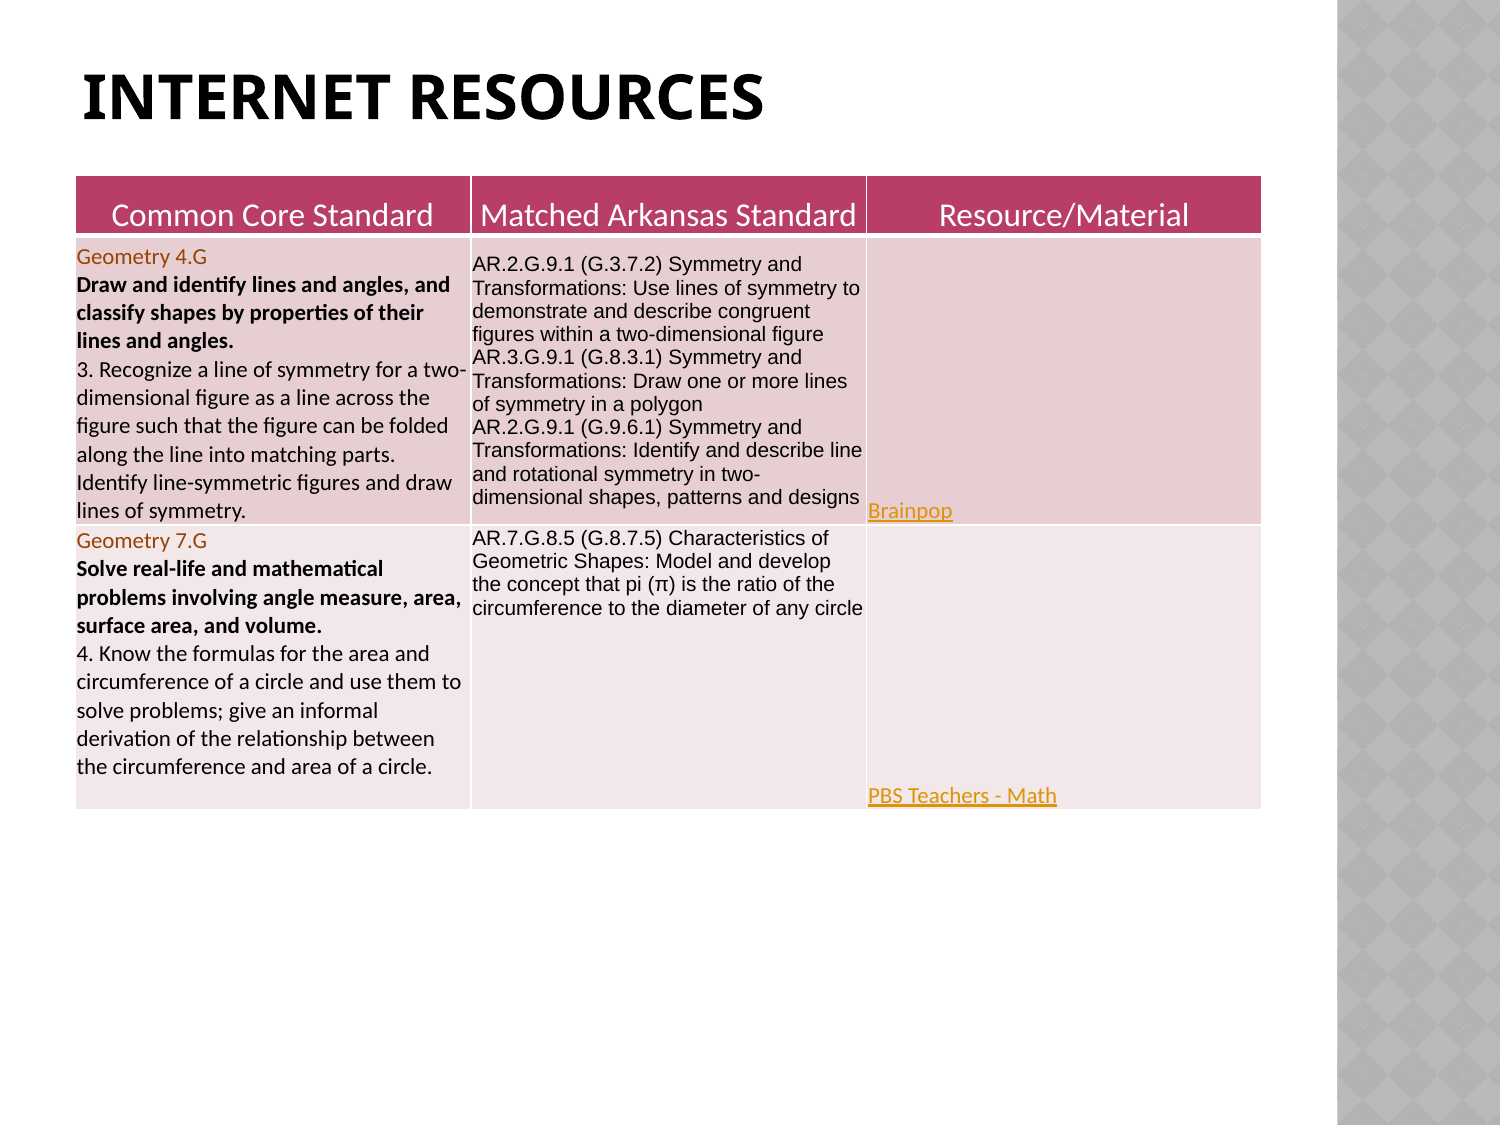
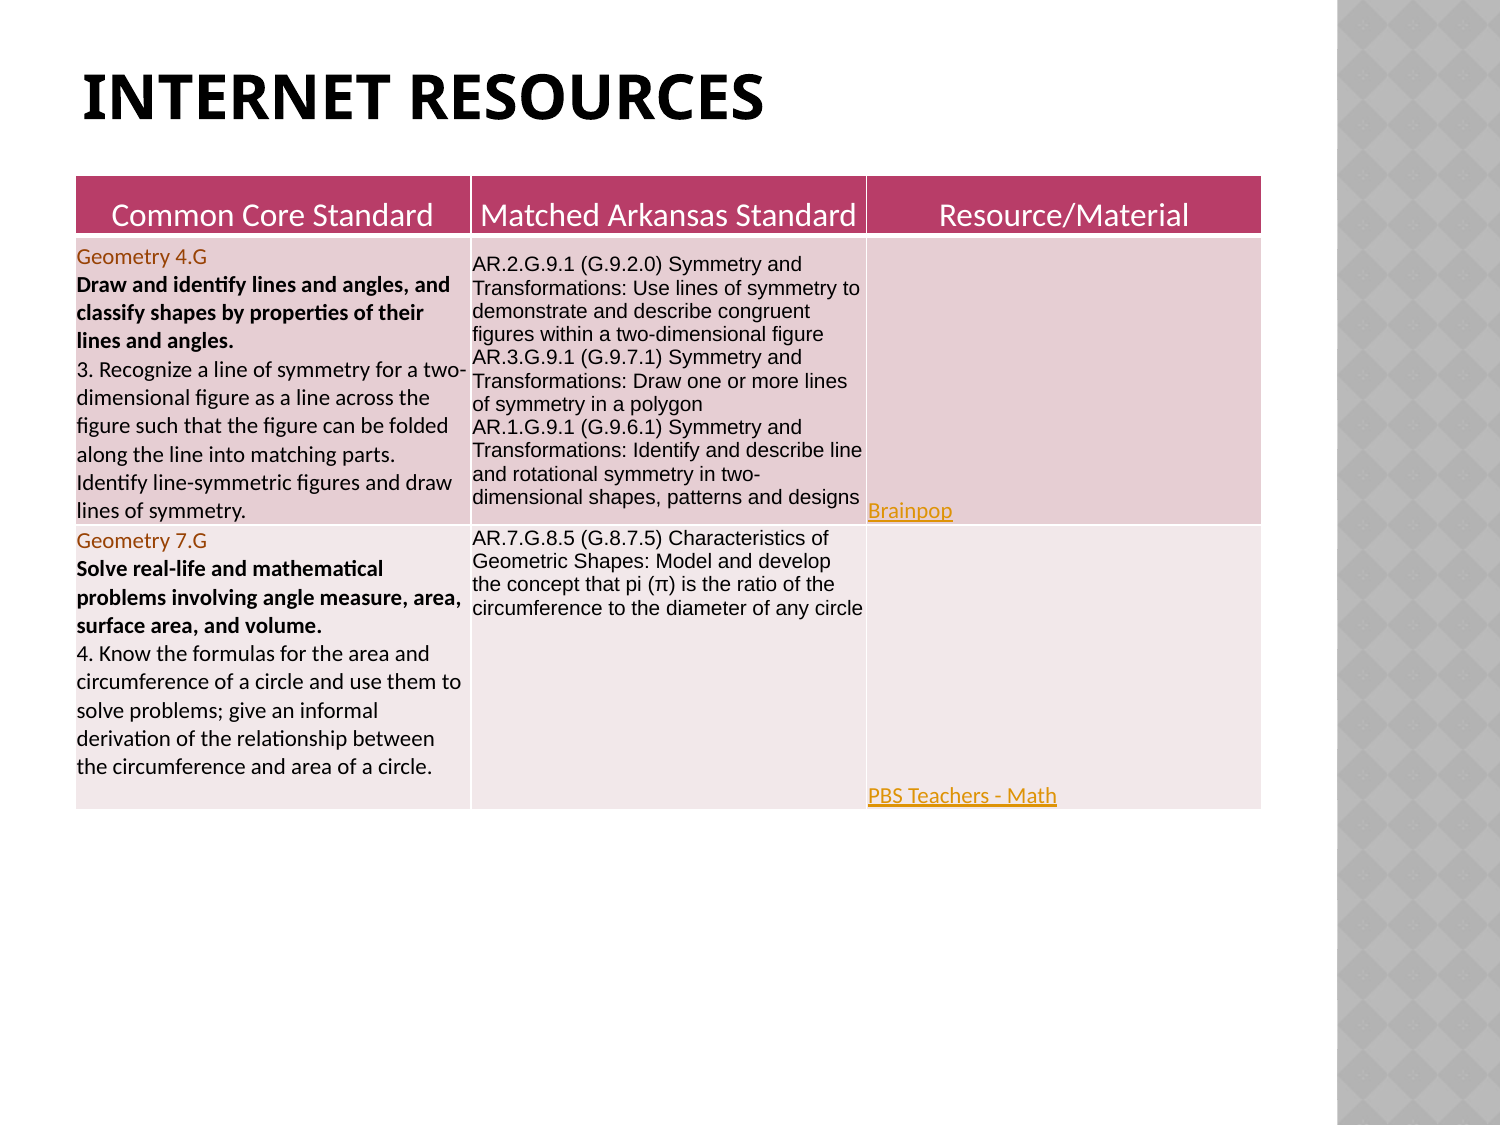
G.3.7.2: G.3.7.2 -> G.9.2.0
G.8.3.1: G.8.3.1 -> G.9.7.1
AR.2.G.9.1 at (524, 428): AR.2.G.9.1 -> AR.1.G.9.1
